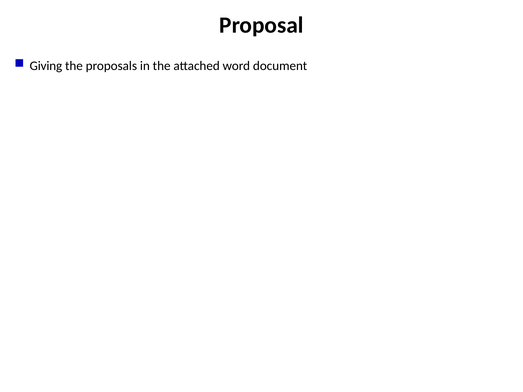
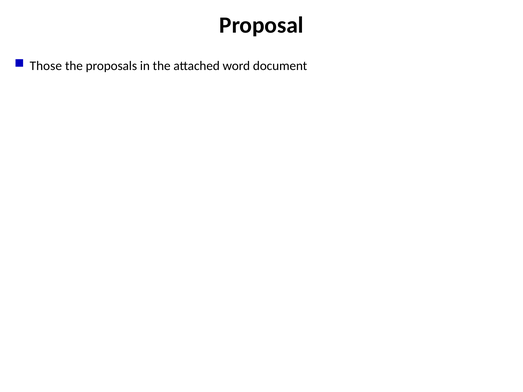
Giving: Giving -> Those
